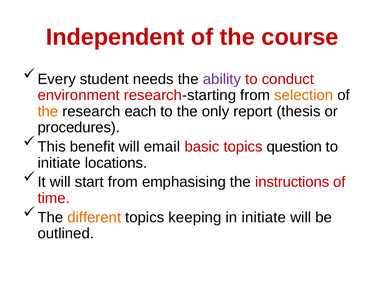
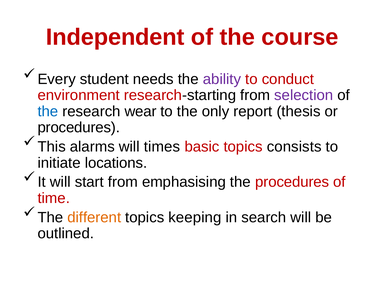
selection colour: orange -> purple
the at (48, 112) colour: orange -> blue
each: each -> wear
benefit: benefit -> alarms
email: email -> times
question: question -> consists
the instructions: instructions -> procedures
in initiate: initiate -> search
